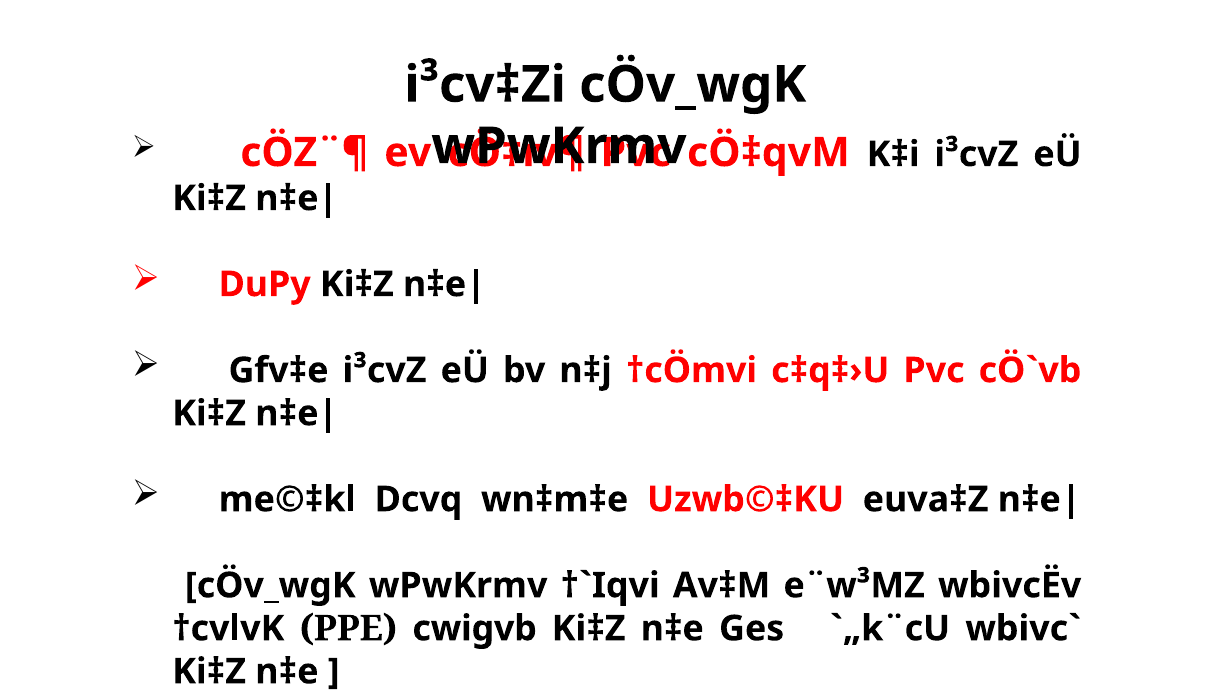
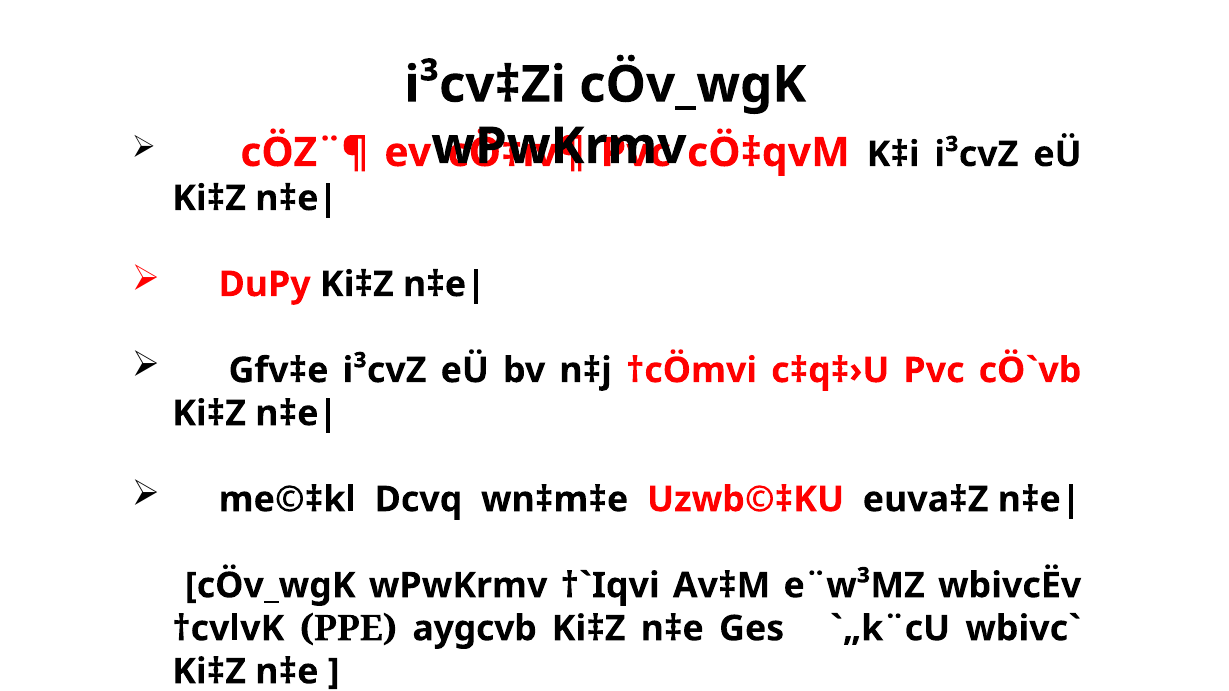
cwigvb: cwigvb -> aygcvb
